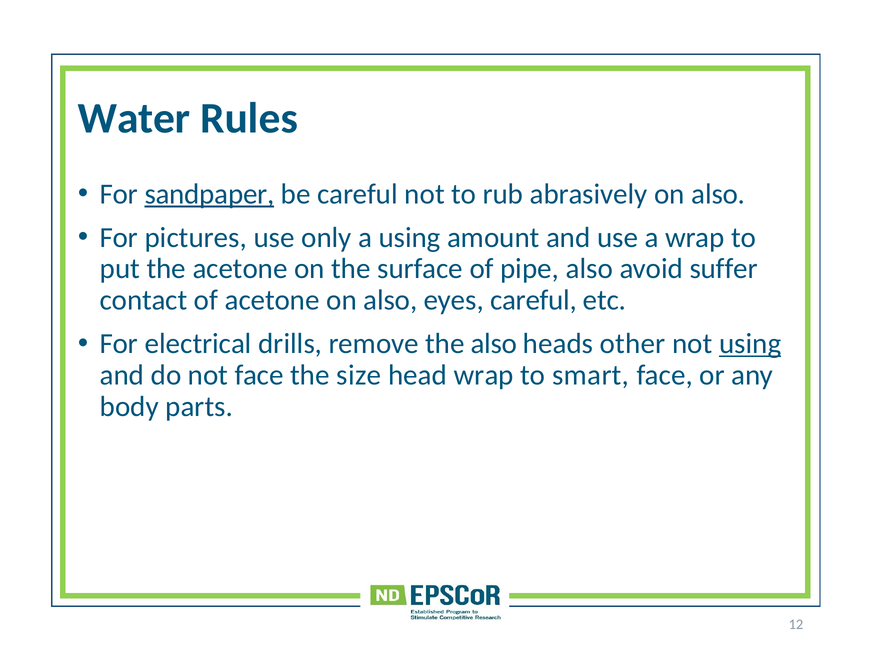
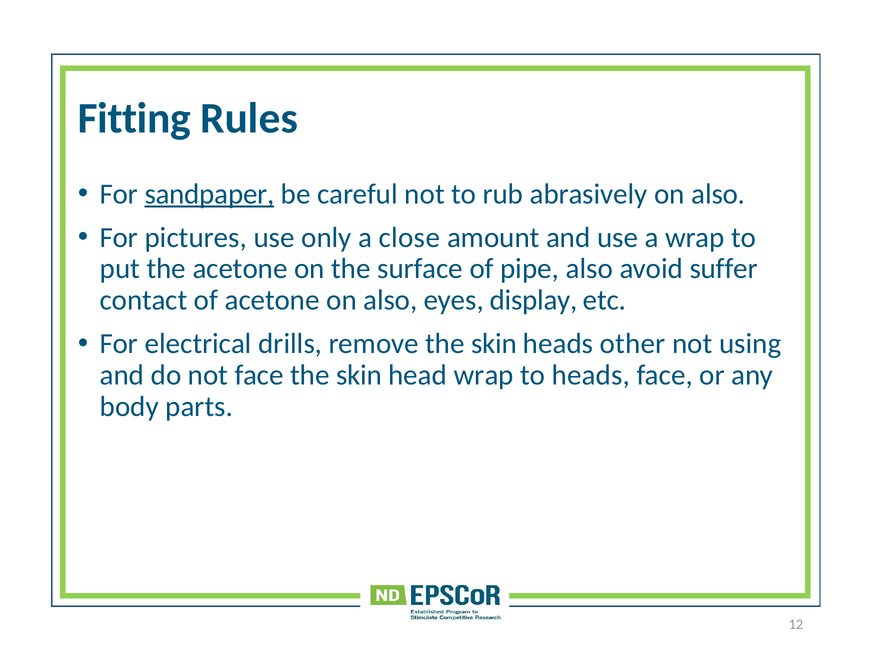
Water: Water -> Fitting
a using: using -> close
eyes careful: careful -> display
remove the also: also -> skin
using at (750, 344) underline: present -> none
face the size: size -> skin
to smart: smart -> heads
